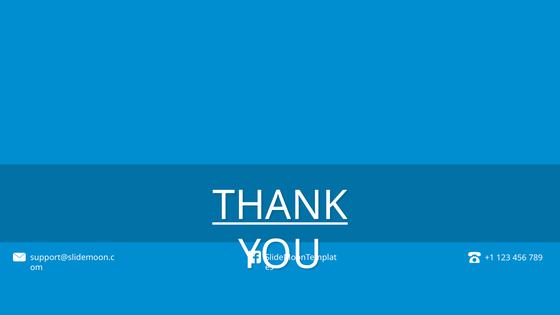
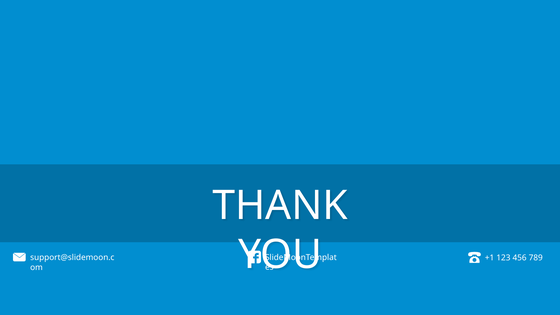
THANK underline: present -> none
